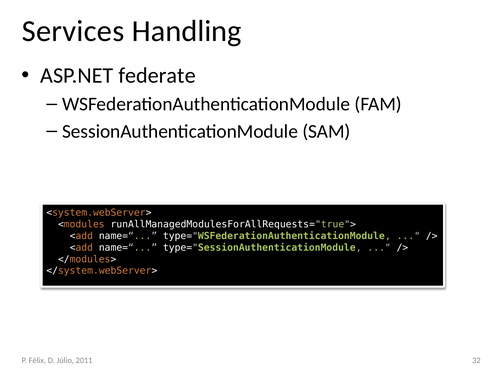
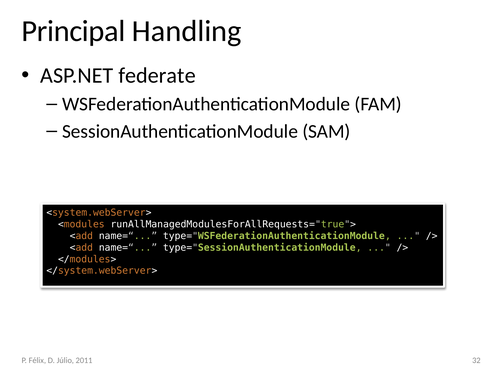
Services: Services -> Principal
